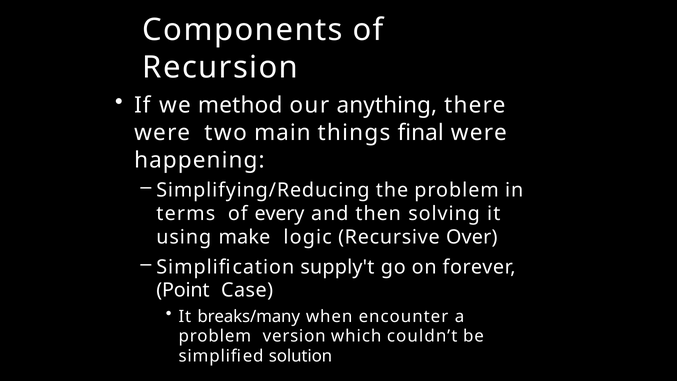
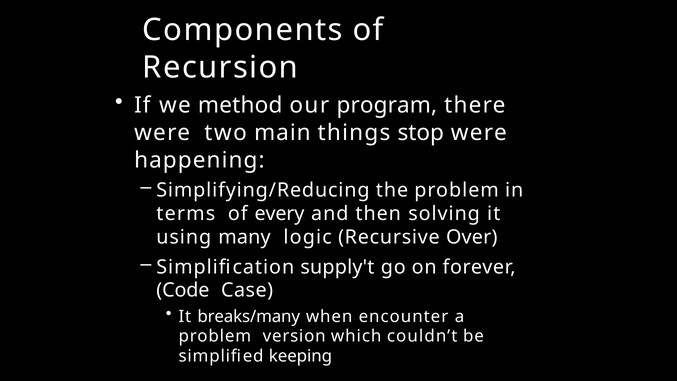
anything: anything -> program
final: final -> stop
make: make -> many
Point: Point -> Code
solution: solution -> keeping
